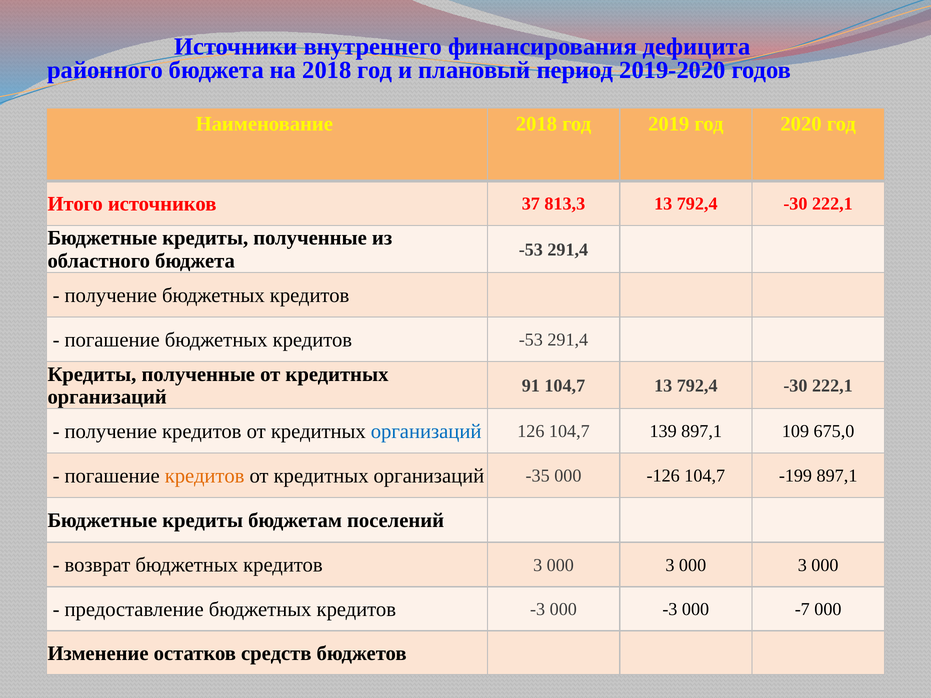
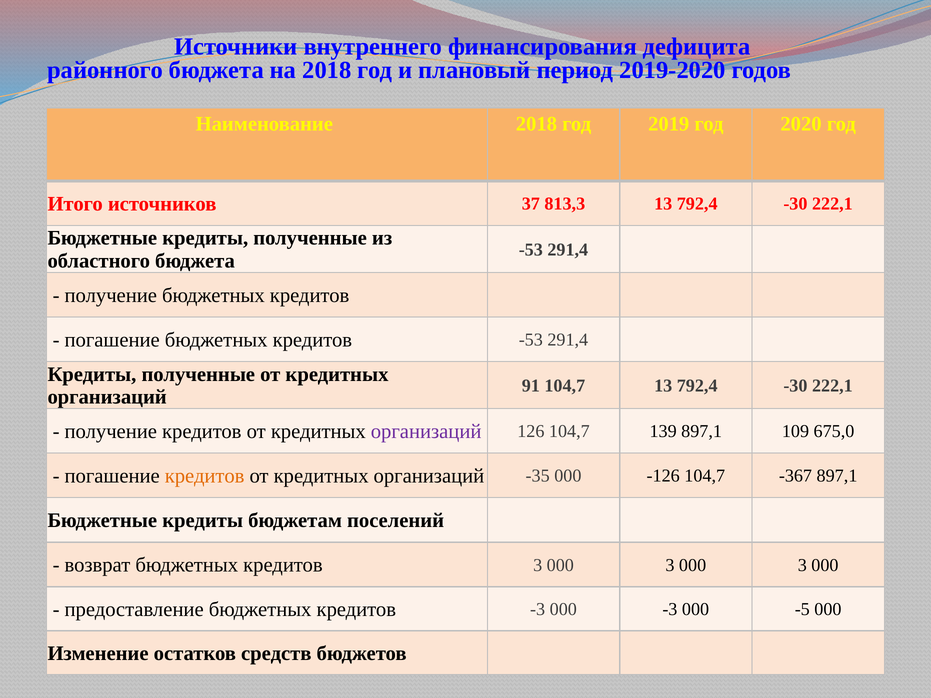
организаций at (426, 432) colour: blue -> purple
-199: -199 -> -367
-7: -7 -> -5
